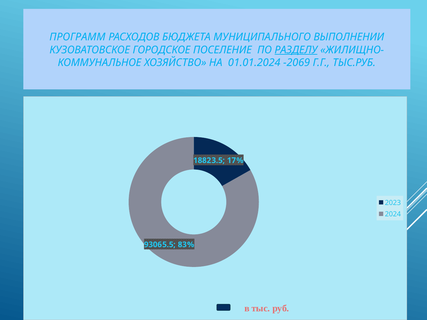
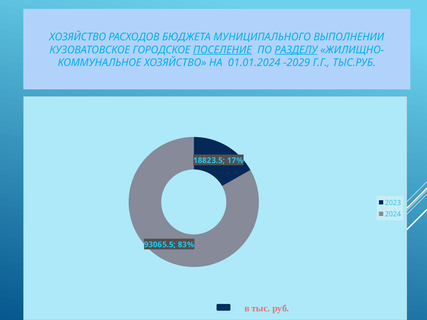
ПРОГРАММ at (77, 37): ПРОГРАММ -> ХОЗЯЙСТВО
ПОСЕЛЕНИЕ underline: none -> present
-2069: -2069 -> -2029
